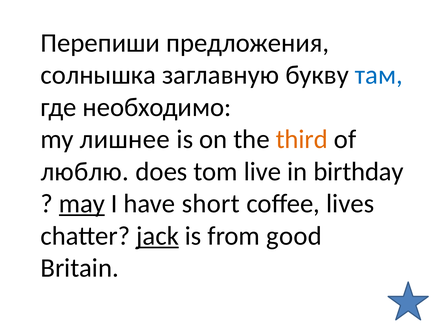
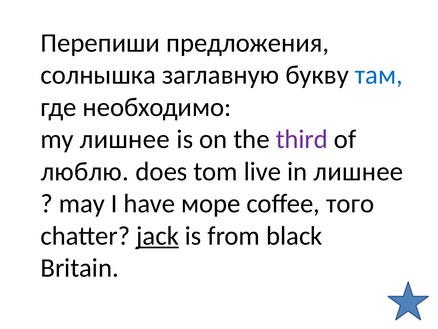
third colour: orange -> purple
in birthday: birthday -> лишнее
may underline: present -> none
short: short -> море
lives: lives -> того
good: good -> black
